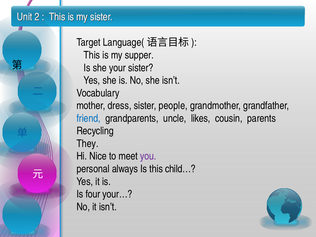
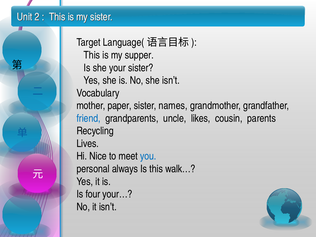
dress: dress -> paper
people: people -> names
They: They -> Lives
you colour: purple -> blue
child…: child… -> walk…
